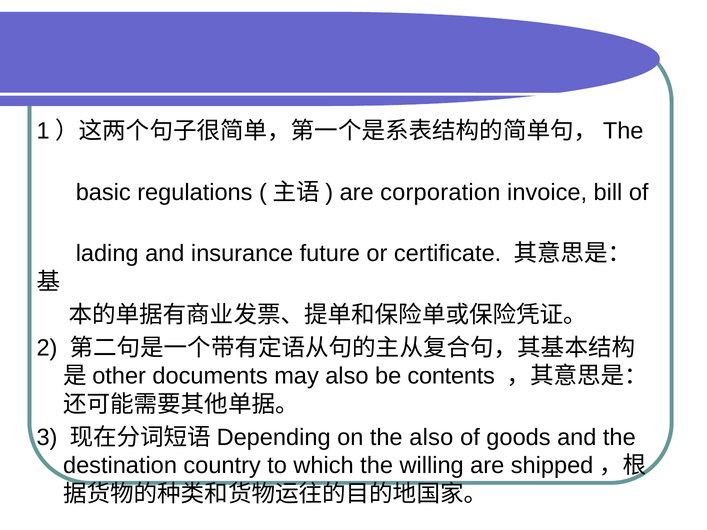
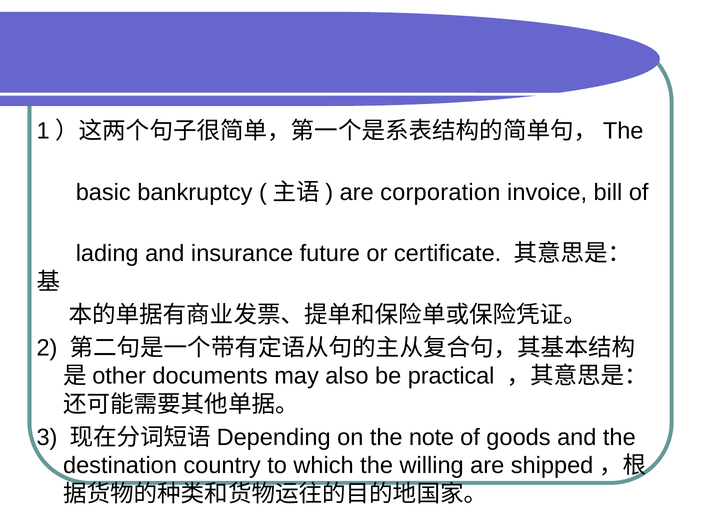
regulations: regulations -> bankruptcy
contents: contents -> practical
the also: also -> note
